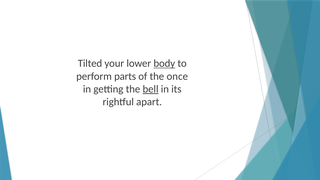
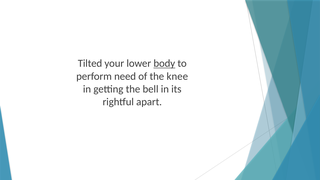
parts: parts -> need
once: once -> knee
bell underline: present -> none
